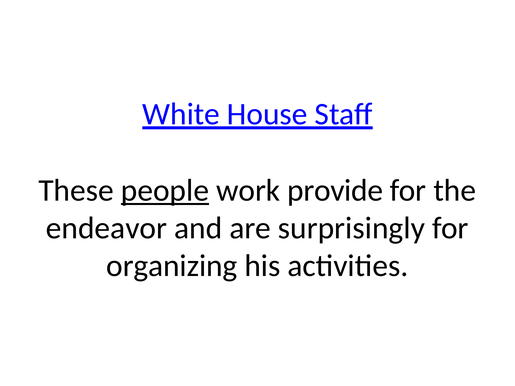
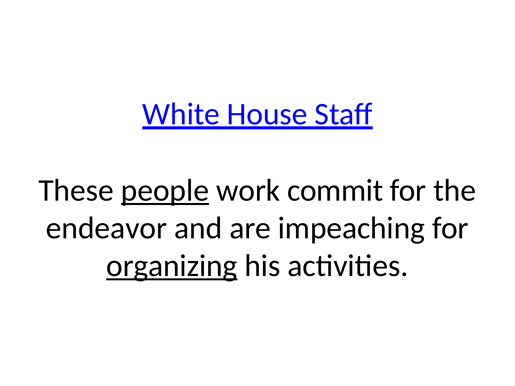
provide: provide -> commit
surprisingly: surprisingly -> impeaching
organizing underline: none -> present
